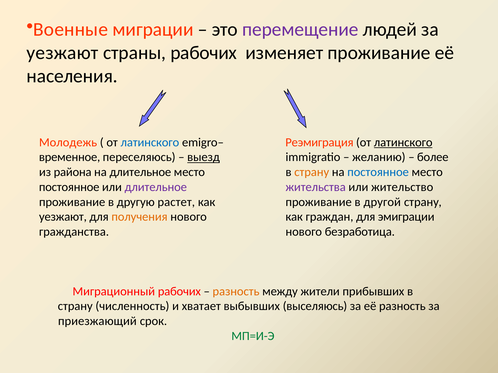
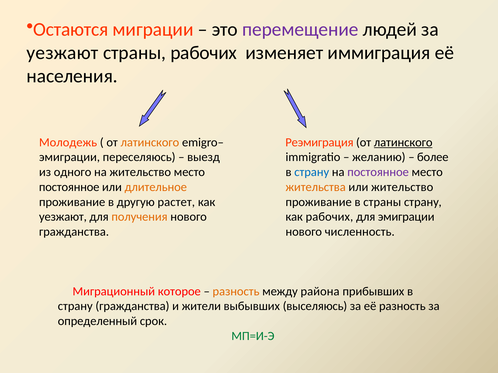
Военные: Военные -> Остаются
изменяет проживание: проживание -> иммиграция
латинского at (150, 142) colour: blue -> orange
временное at (70, 157): временное -> эмиграции
выезд underline: present -> none
района: района -> одного
на длительное: длительное -> жительство
страну at (312, 172) colour: orange -> blue
постоянное at (378, 172) colour: blue -> purple
длительное at (156, 187) colour: purple -> orange
жительства colour: purple -> orange
в другой: другой -> страны
как граждан: граждан -> рабочих
безработица: безработица -> численность
Миграционный рабочих: рабочих -> которое
жители: жители -> района
страну численность: численность -> гражданства
хватает: хватает -> жители
приезжающий: приезжающий -> определенный
